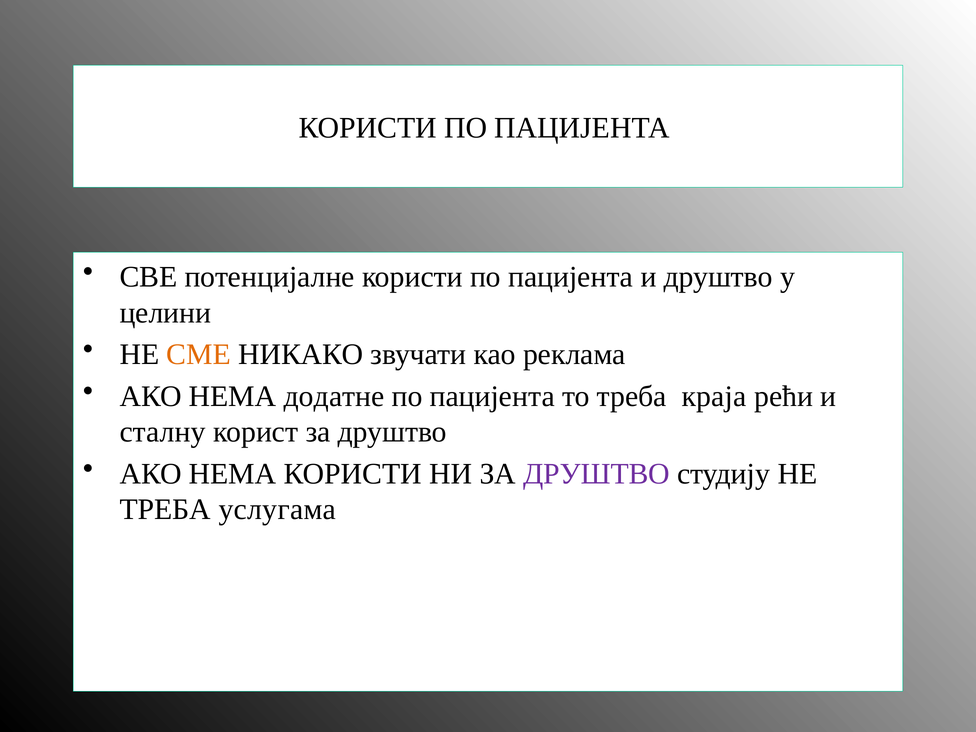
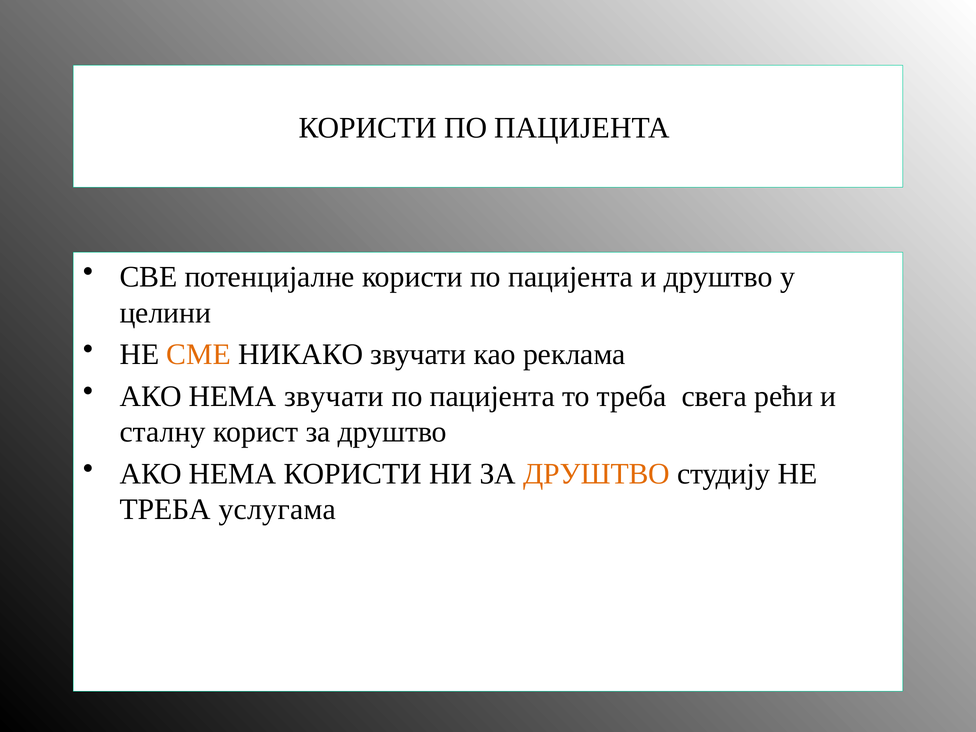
НЕМА додатне: додатне -> звучати
краја: краја -> свега
ДРУШТВО at (597, 474) colour: purple -> orange
